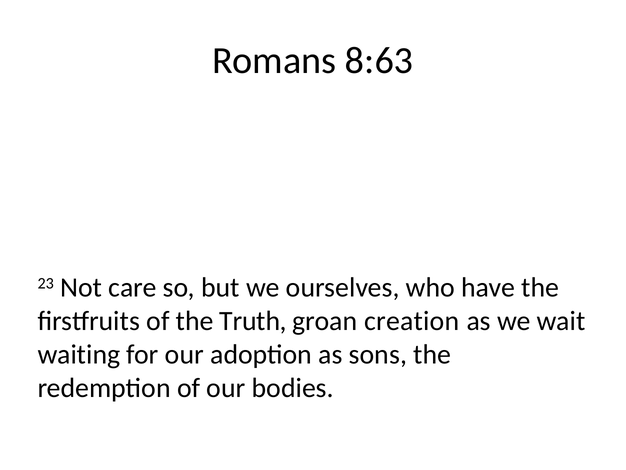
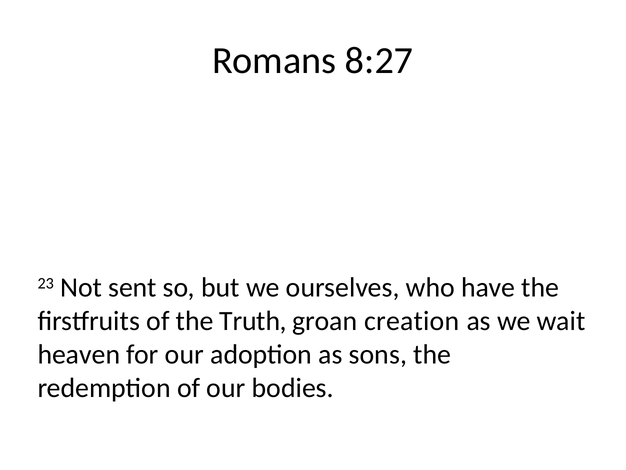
8:63: 8:63 -> 8:27
care: care -> sent
waiting: waiting -> heaven
